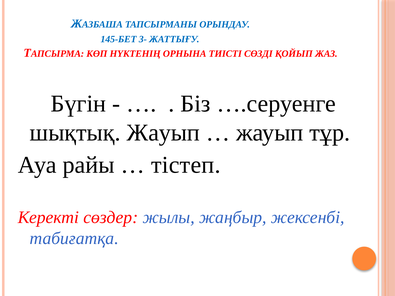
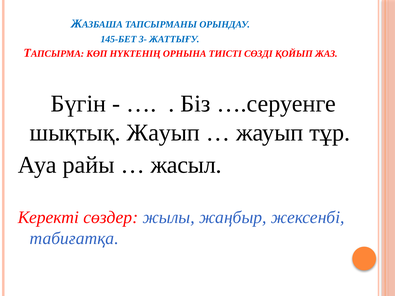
тістеп: тістеп -> жасыл
